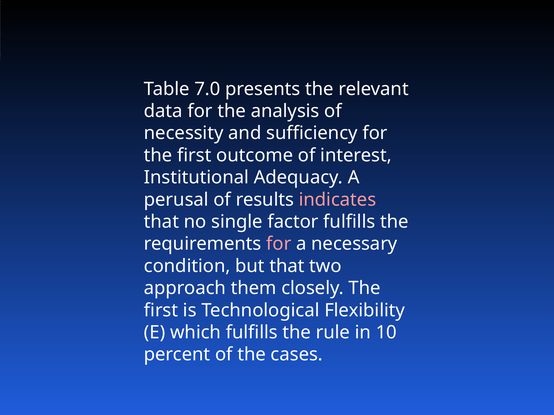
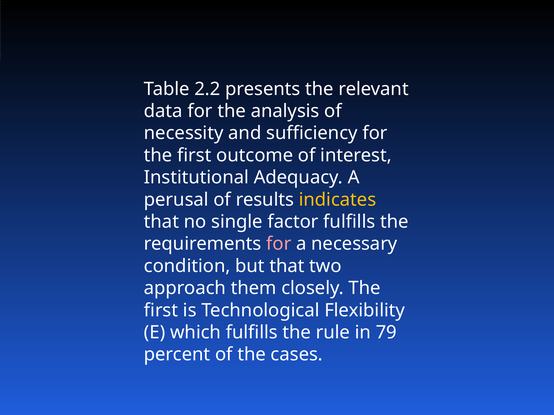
7.0: 7.0 -> 2.2
indicates colour: pink -> yellow
10: 10 -> 79
